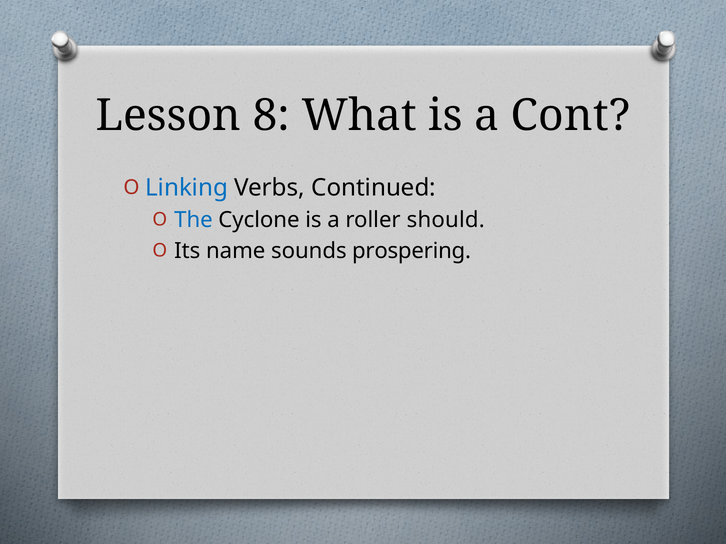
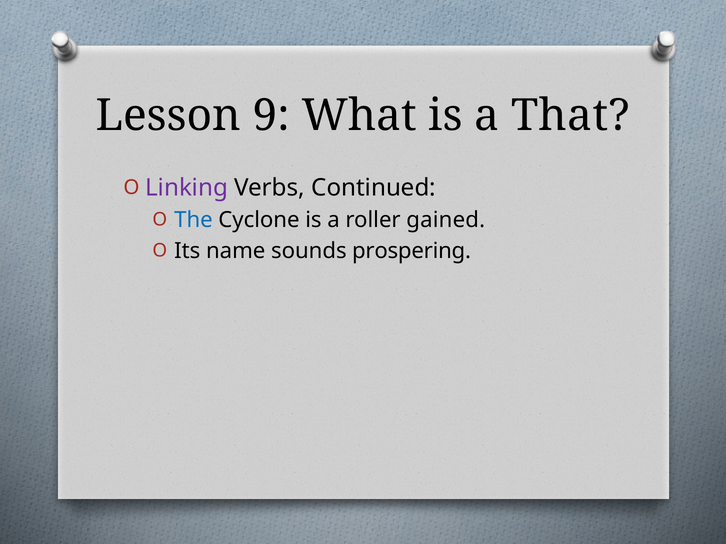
8: 8 -> 9
Cont: Cont -> That
Linking colour: blue -> purple
should: should -> gained
